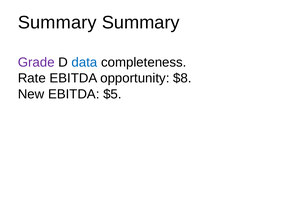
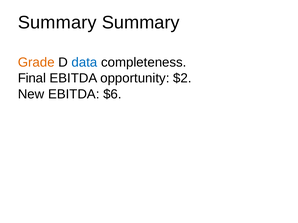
Grade colour: purple -> orange
Rate: Rate -> Final
$8: $8 -> $2
$5: $5 -> $6
